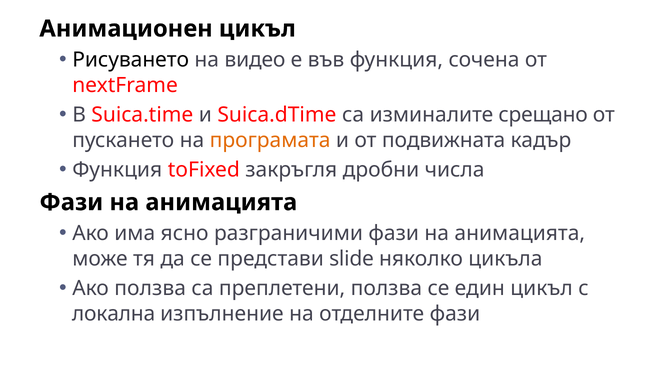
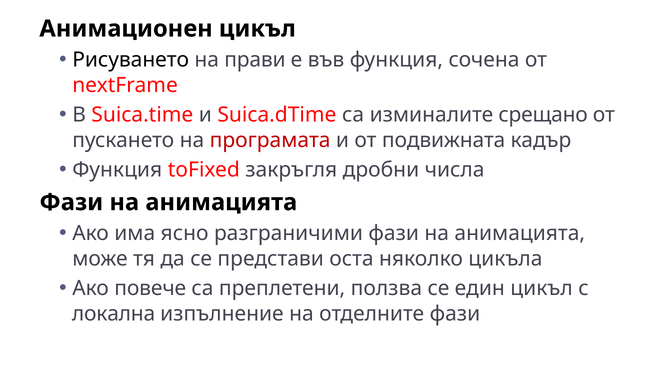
видео: видео -> прави
програмата colour: orange -> red
slide: slide -> оста
Ако ползва: ползва -> повече
